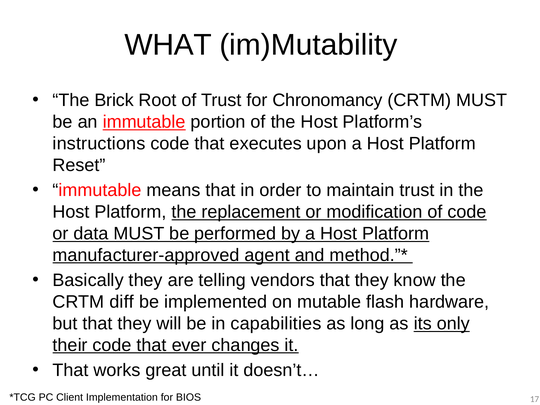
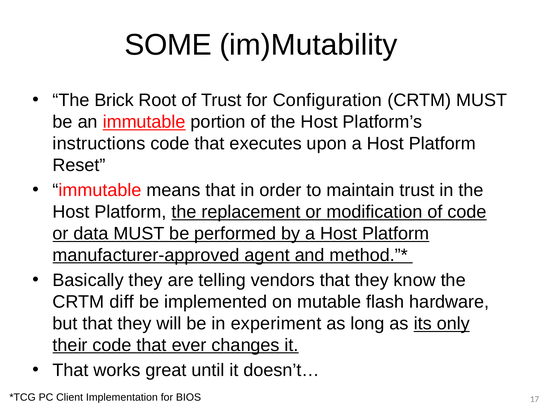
WHAT: WHAT -> SOME
Chronomancy: Chronomancy -> Configuration
capabilities: capabilities -> experiment
